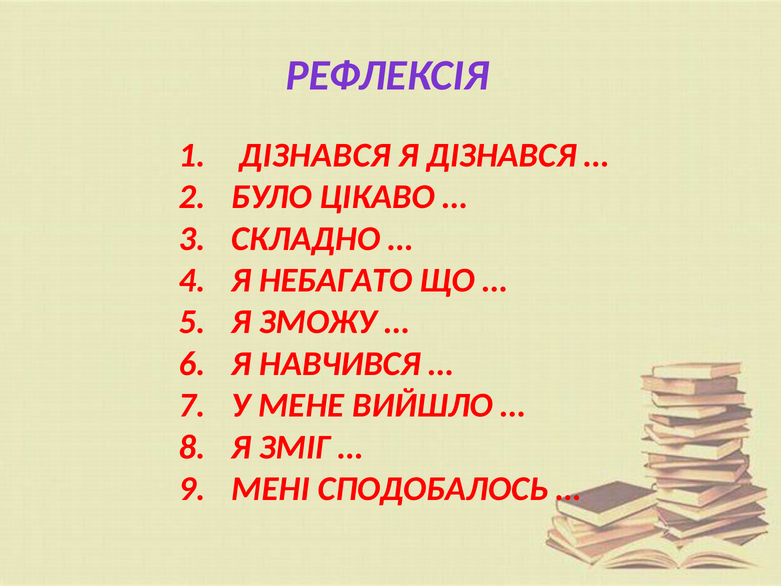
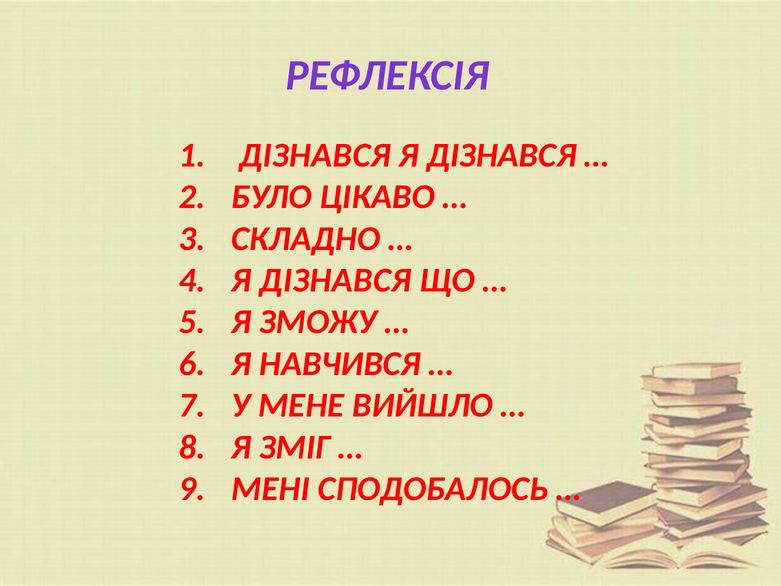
НЕБАГАТО at (336, 280): НЕБАГАТО -> ДІЗНАВСЯ
